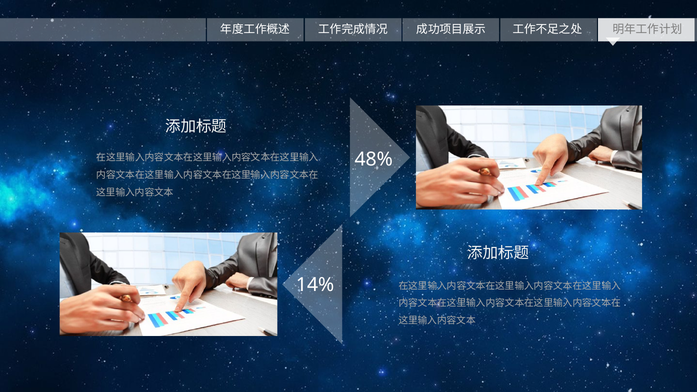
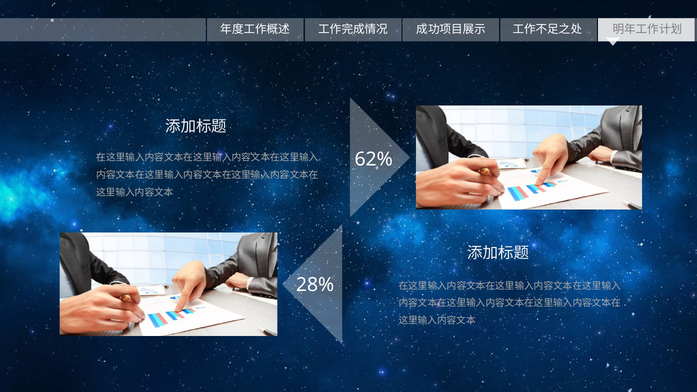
48%: 48% -> 62%
14%: 14% -> 28%
